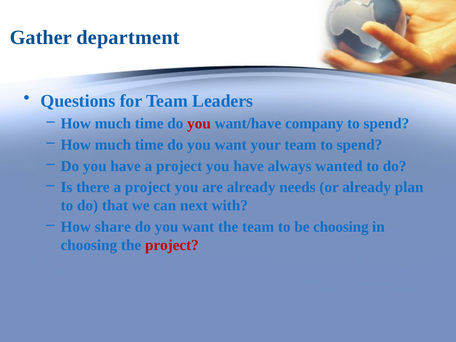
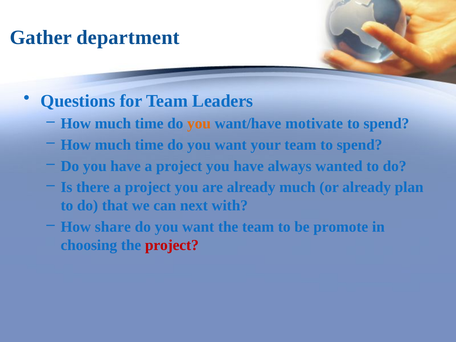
you at (199, 123) colour: red -> orange
company: company -> motivate
already needs: needs -> much
be choosing: choosing -> promote
